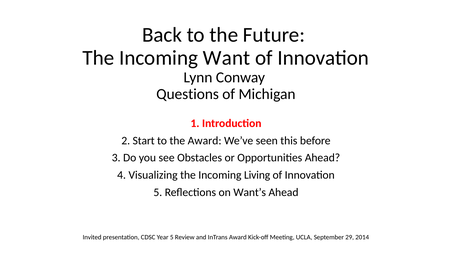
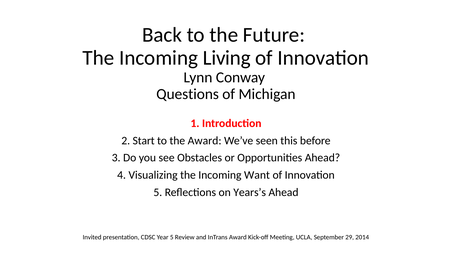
Want: Want -> Living
Living: Living -> Want
Want’s: Want’s -> Years’s
